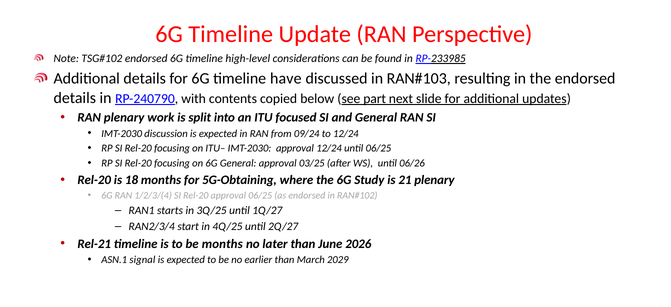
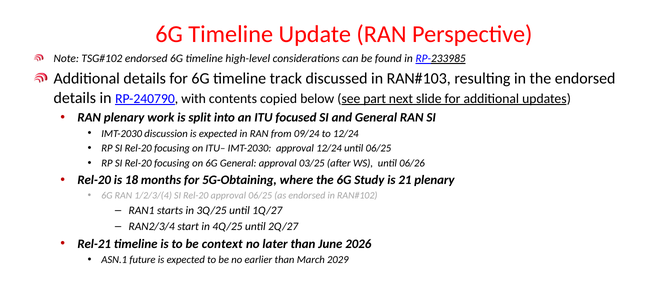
have: have -> track
be months: months -> context
signal: signal -> future
